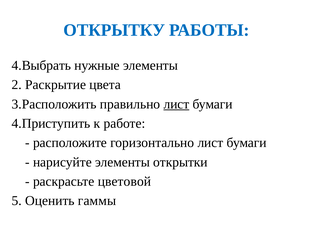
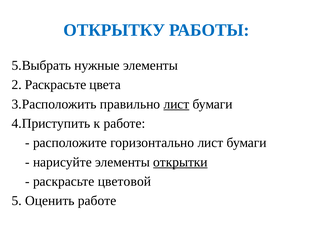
4.Выбрать: 4.Выбрать -> 5.Выбрать
2 Раскрытие: Раскрытие -> Раскрасьте
открытки underline: none -> present
Оценить гаммы: гаммы -> работе
